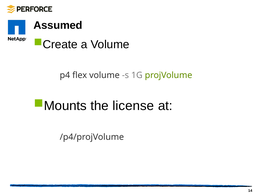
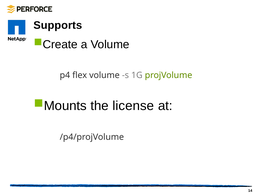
Assumed: Assumed -> Supports
